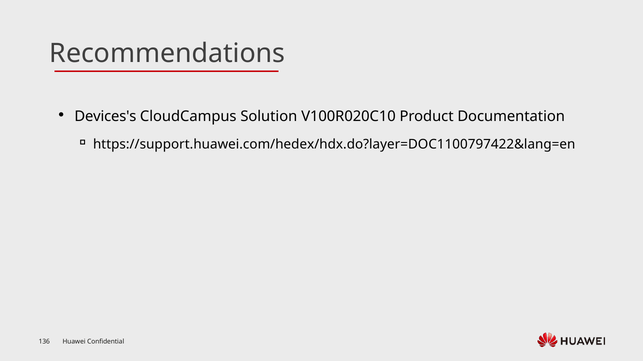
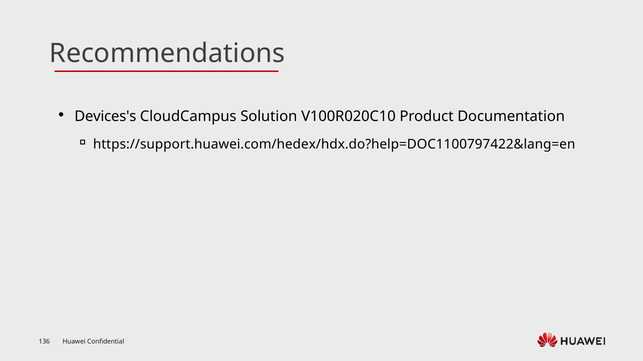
https://support.huawei.com/hedex/hdx.do?layer=DOC1100797422&lang=en: https://support.huawei.com/hedex/hdx.do?layer=DOC1100797422&lang=en -> https://support.huawei.com/hedex/hdx.do?help=DOC1100797422&lang=en
